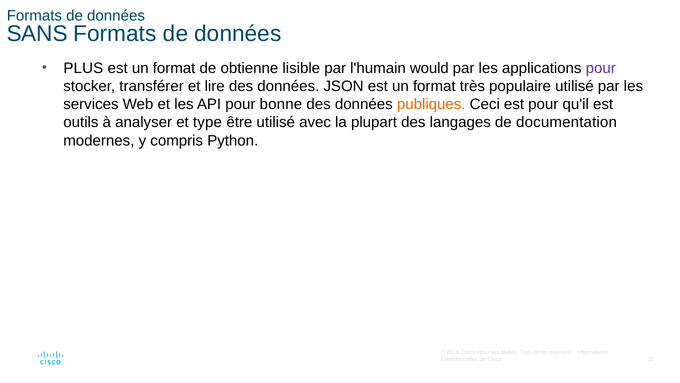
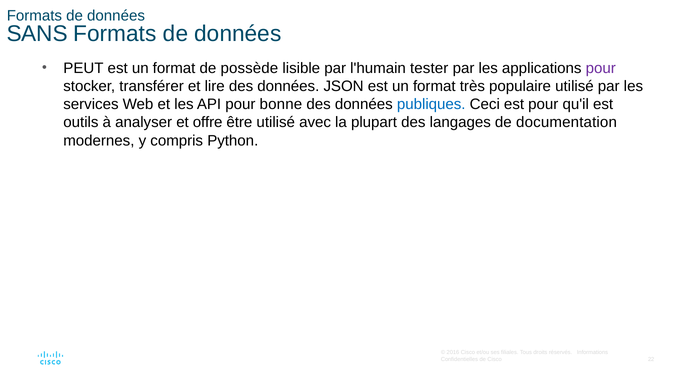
PLUS: PLUS -> PEUT
obtienne: obtienne -> possède
would: would -> tester
publiques colour: orange -> blue
type: type -> offre
